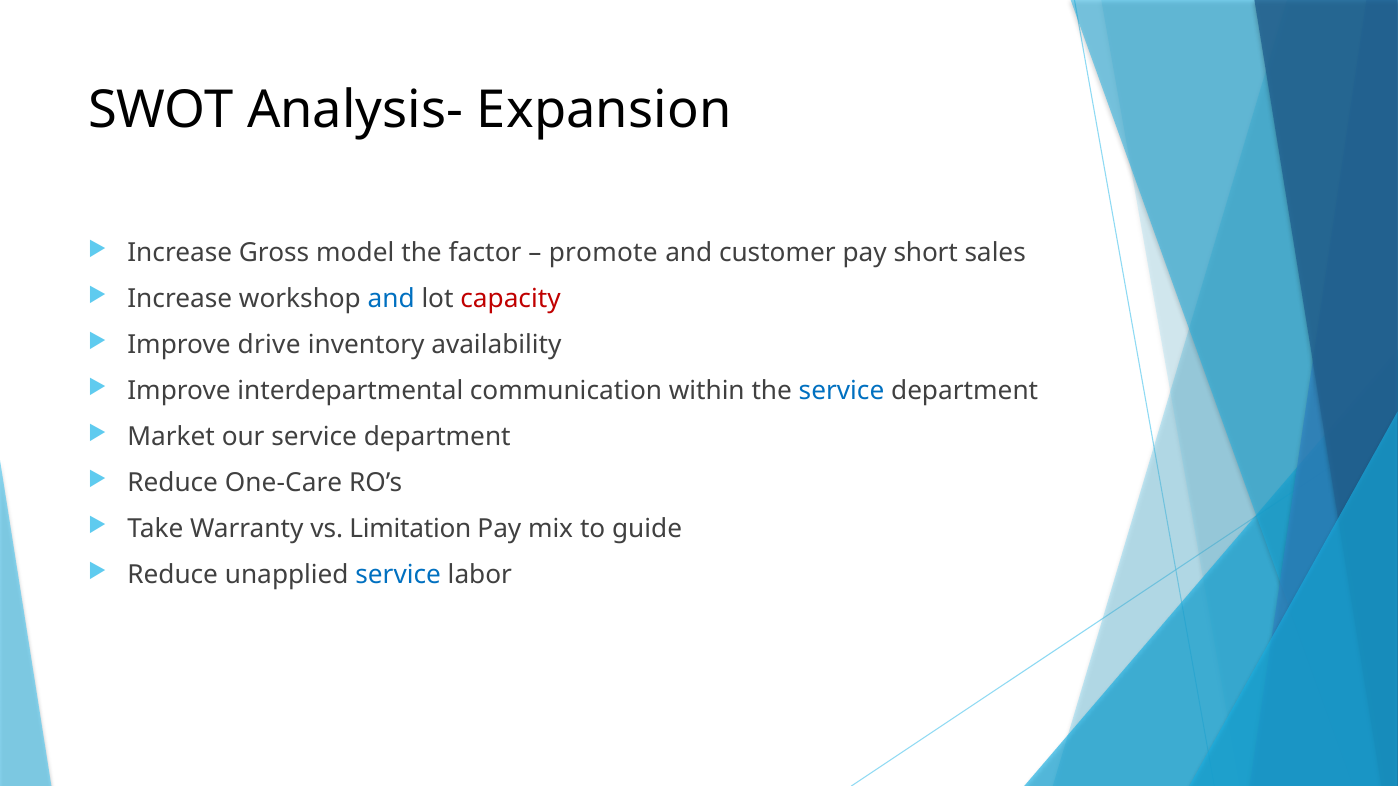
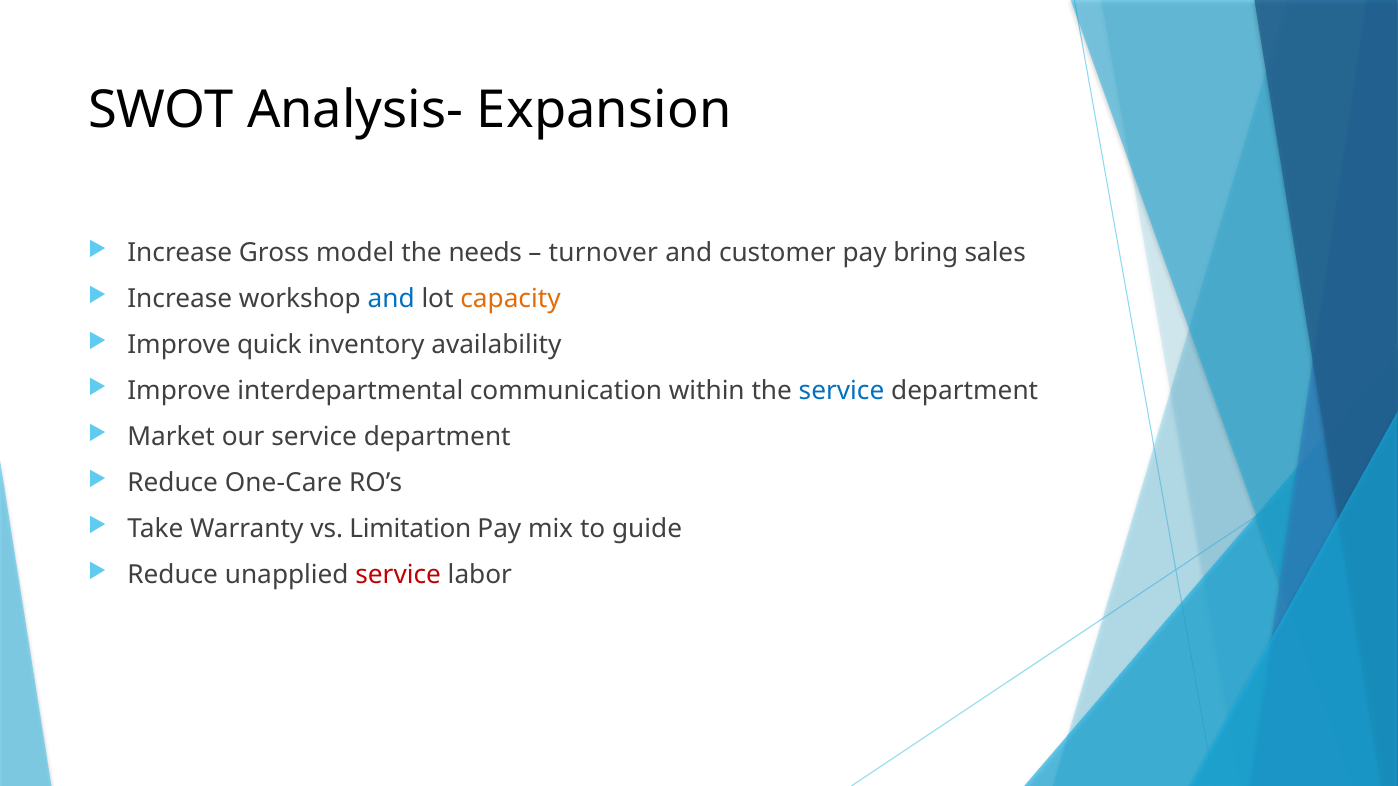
factor: factor -> needs
promote: promote -> turnover
short: short -> bring
capacity colour: red -> orange
drive: drive -> quick
service at (398, 575) colour: blue -> red
